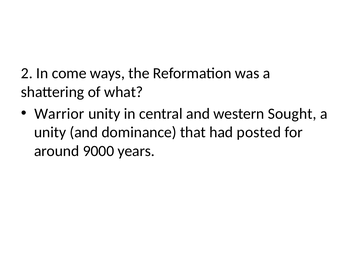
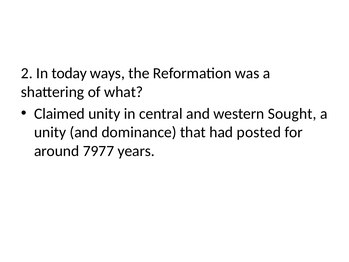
come: come -> today
Warrior: Warrior -> Claimed
9000: 9000 -> 7977
